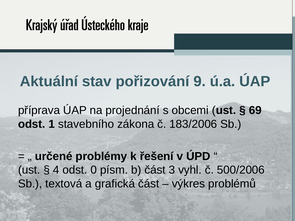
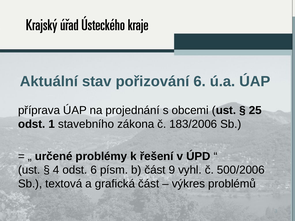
pořizování 9: 9 -> 6
69: 69 -> 25
odst 0: 0 -> 6
část 3: 3 -> 9
